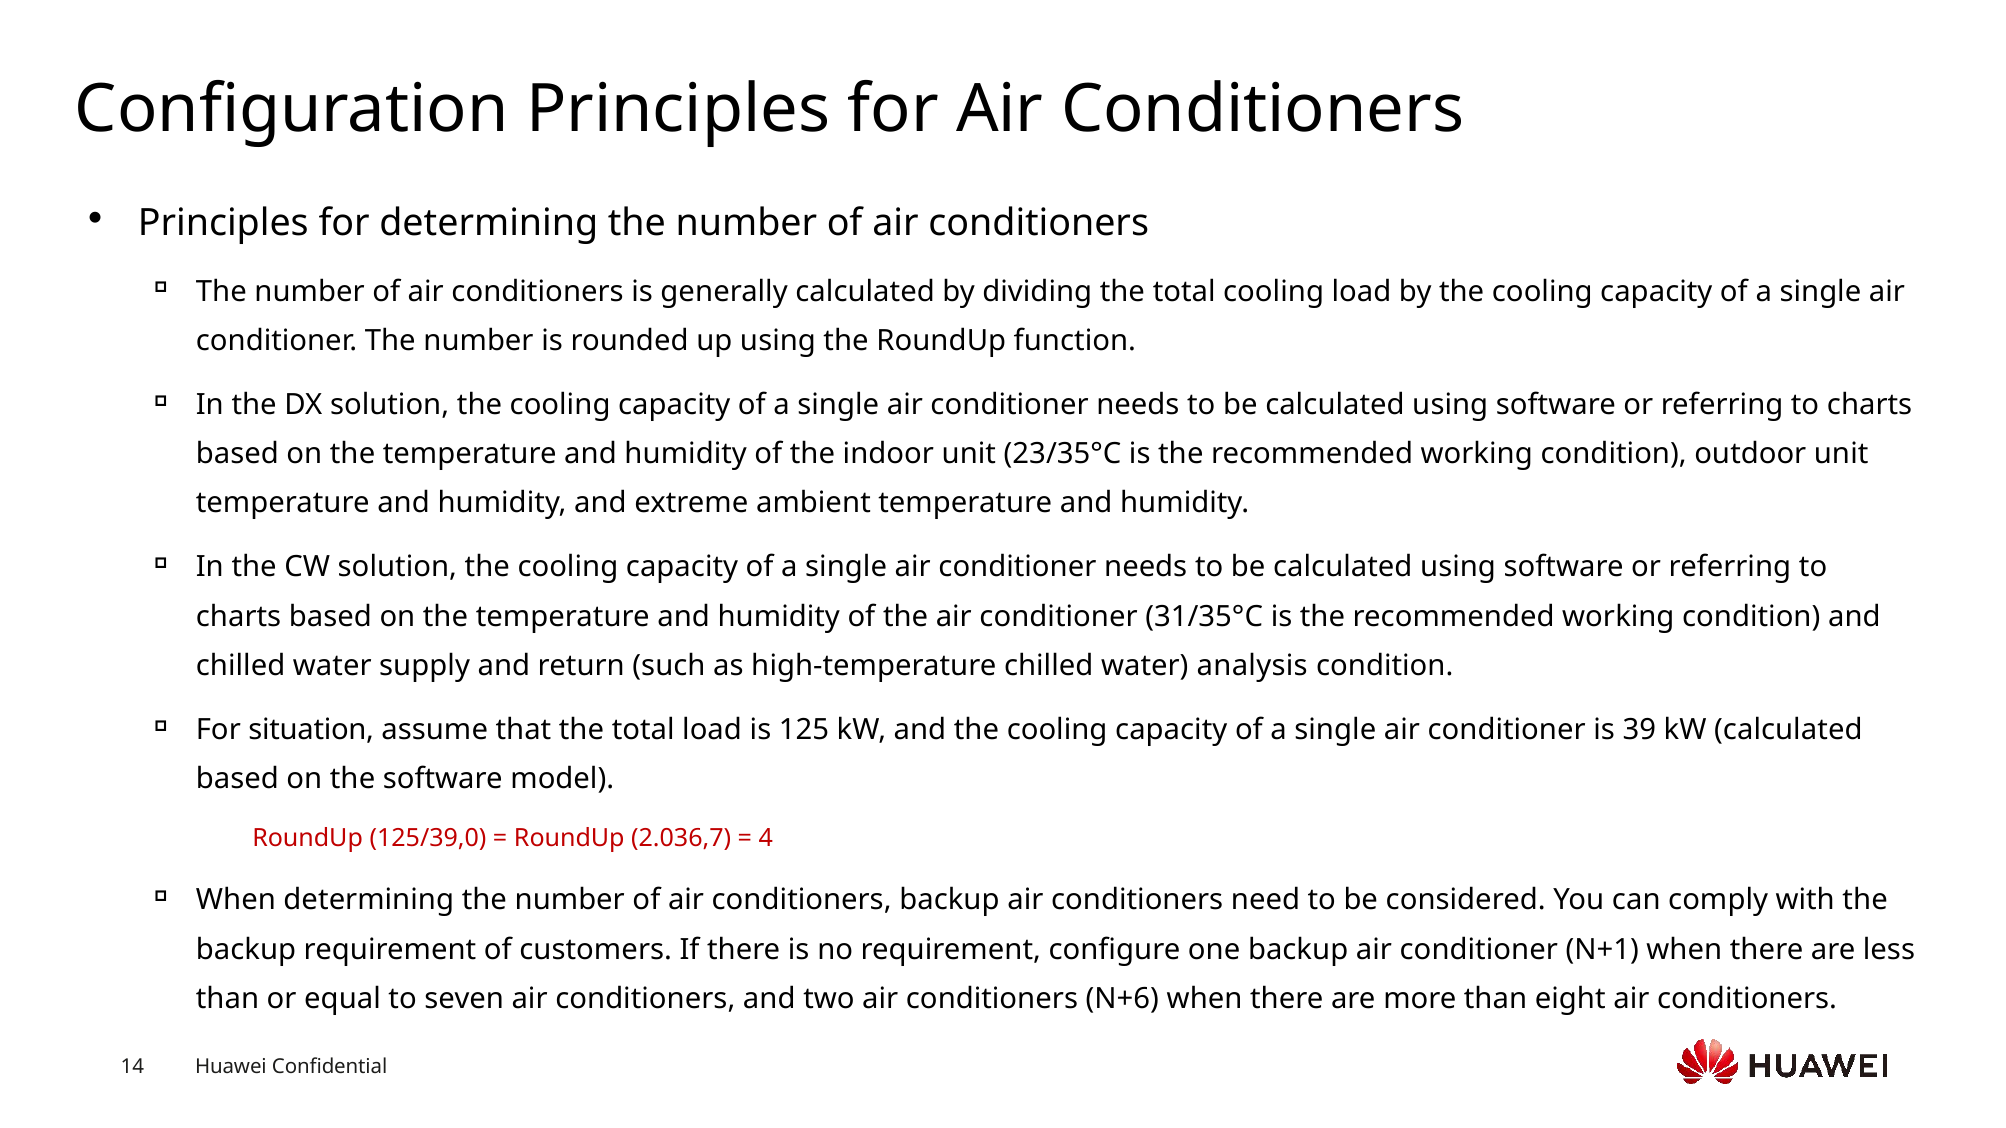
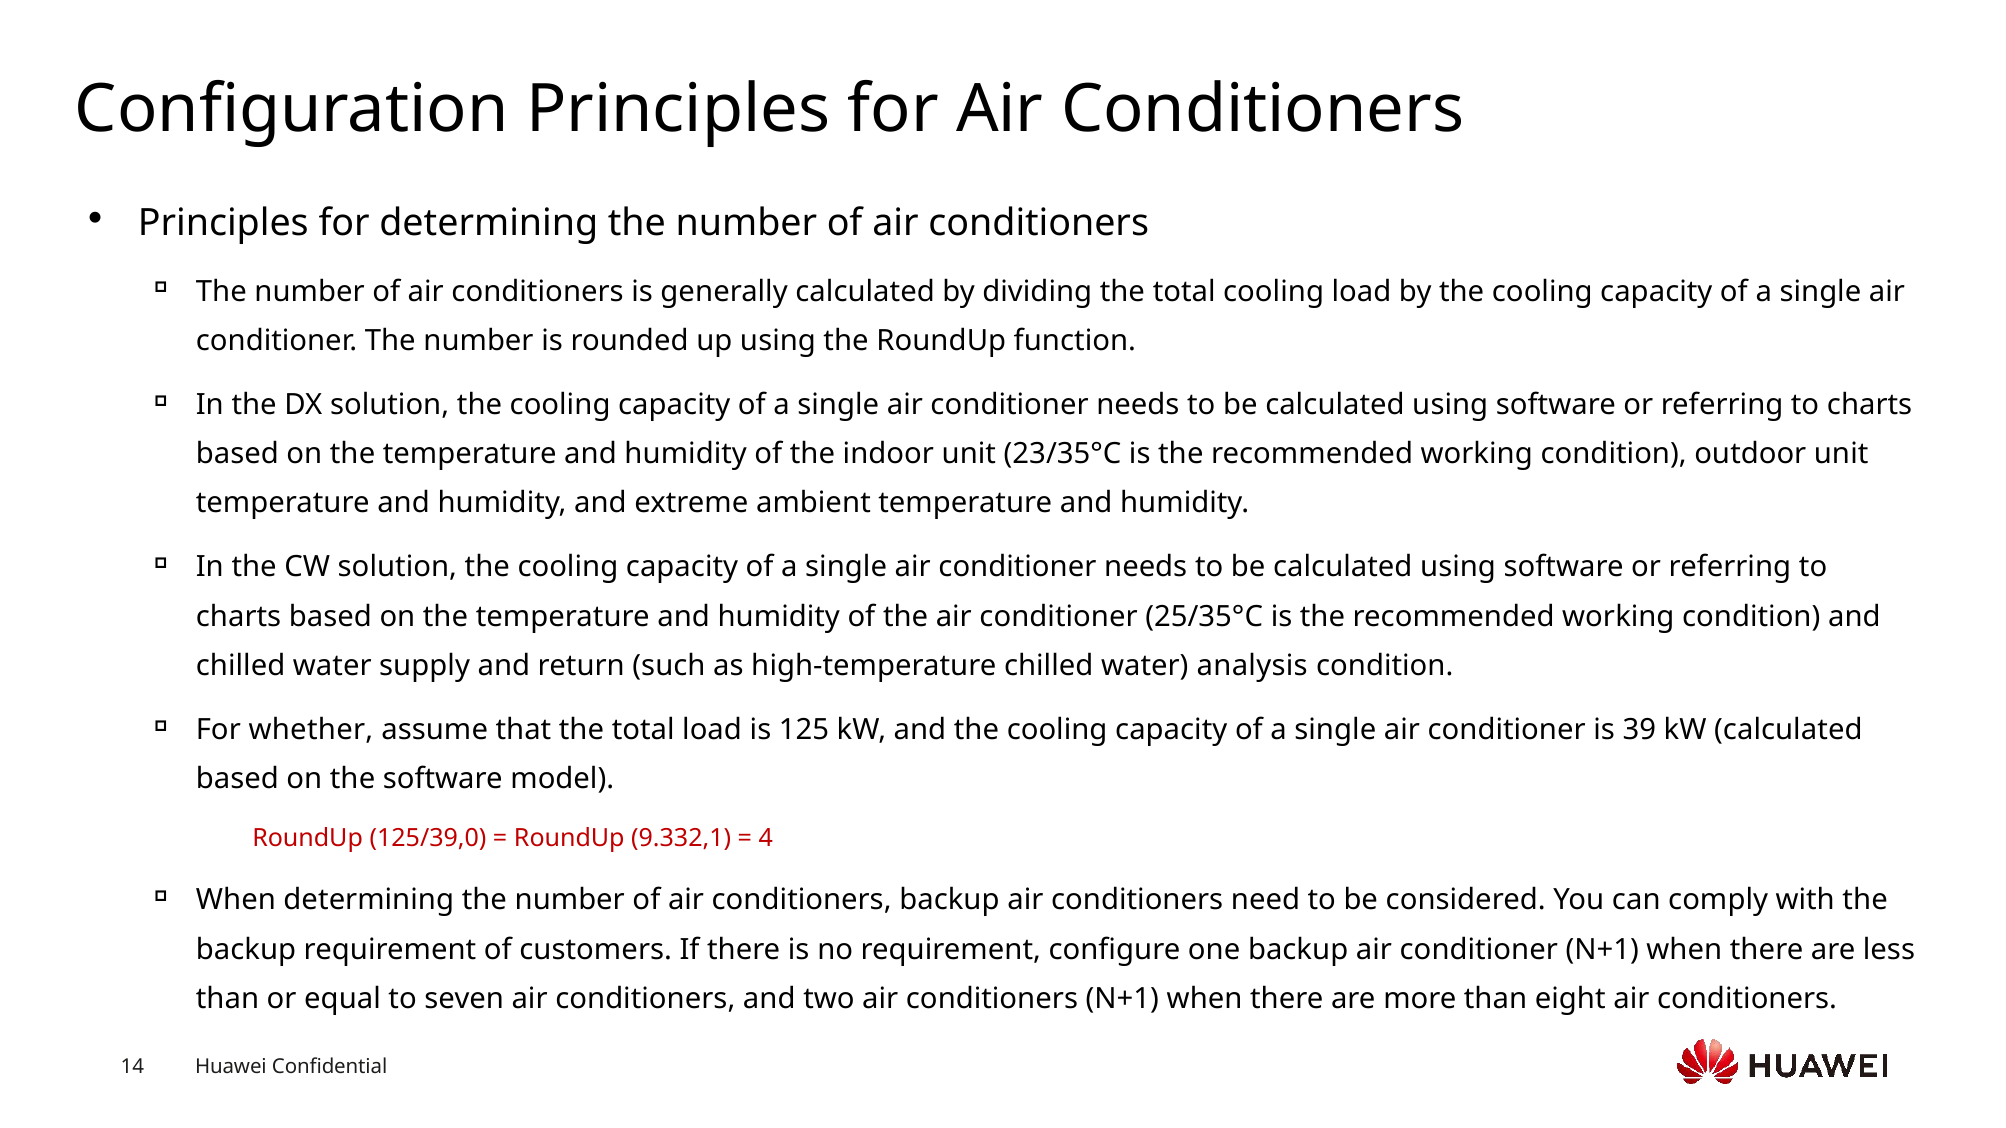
31/35°C: 31/35°C -> 25/35°C
situation: situation -> whether
2.036,7: 2.036,7 -> 9.332,1
conditioners N+6: N+6 -> N+1
